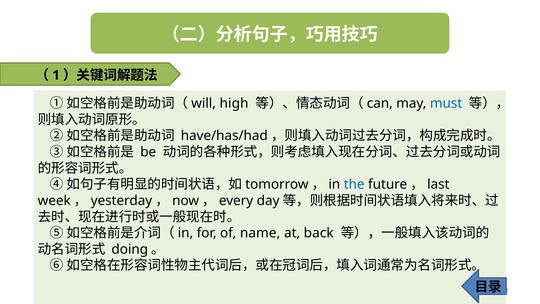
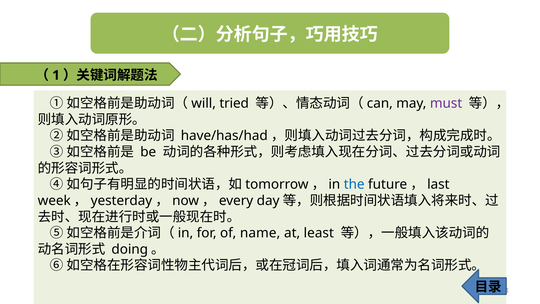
high: high -> tried
must colour: blue -> purple
back: back -> least
